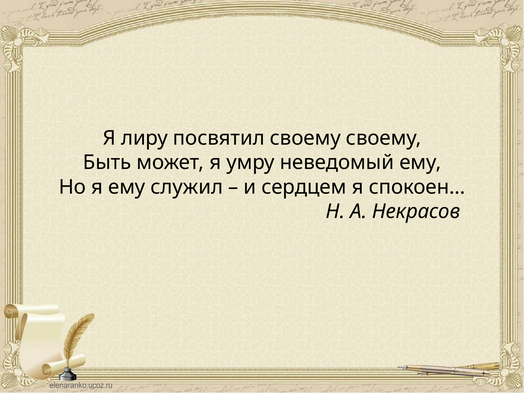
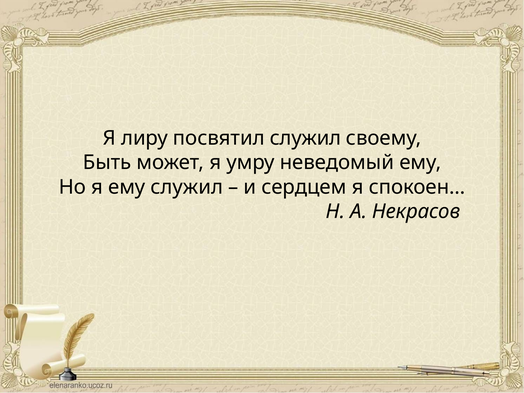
посвятил своему: своему -> служил
